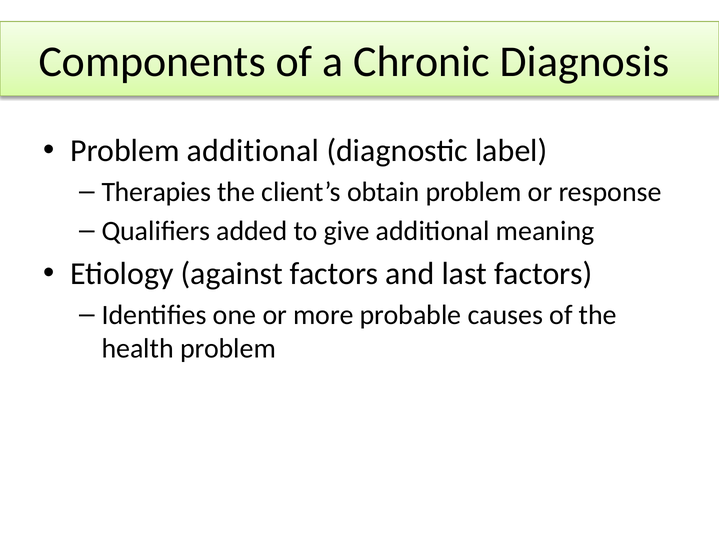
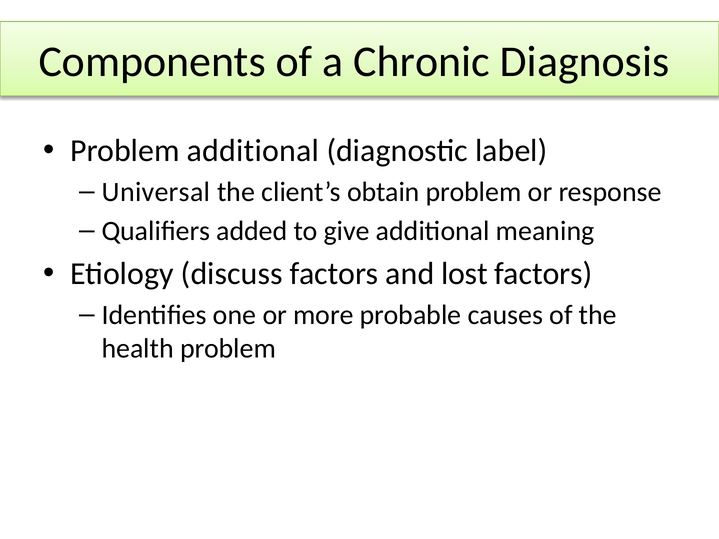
Therapies: Therapies -> Universal
against: against -> discuss
last: last -> lost
